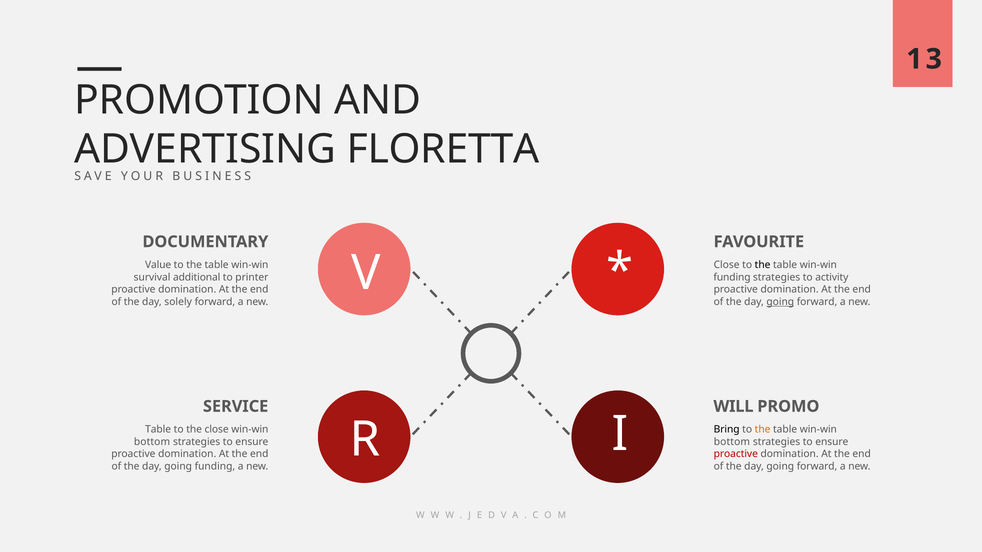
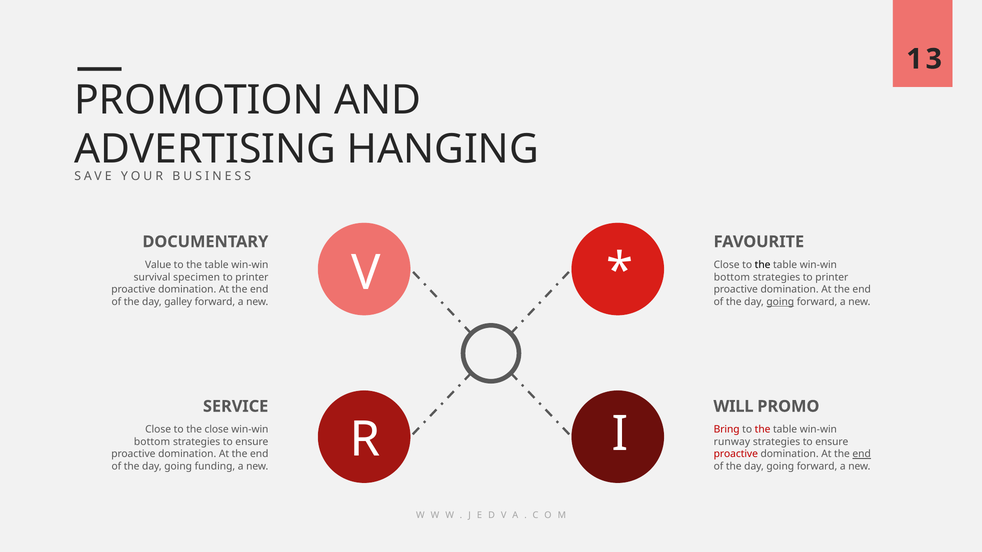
FLORETTA: FLORETTA -> HANGING
additional: additional -> specimen
funding at (732, 277): funding -> bottom
strategies to activity: activity -> printer
solely: solely -> galley
Table at (158, 430): Table -> Close
Bring colour: black -> red
the at (763, 430) colour: orange -> red
bottom at (732, 442): bottom -> runway
end at (862, 454) underline: none -> present
